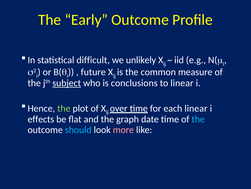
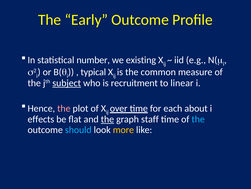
difficult: difficult -> number
unlikely: unlikely -> existing
future: future -> typical
conclusions: conclusions -> recruitment
the at (64, 108) colour: light green -> pink
each linear: linear -> about
the at (107, 119) underline: none -> present
date: date -> staff
more colour: pink -> yellow
